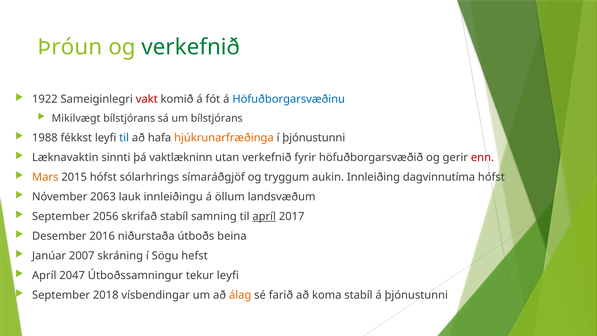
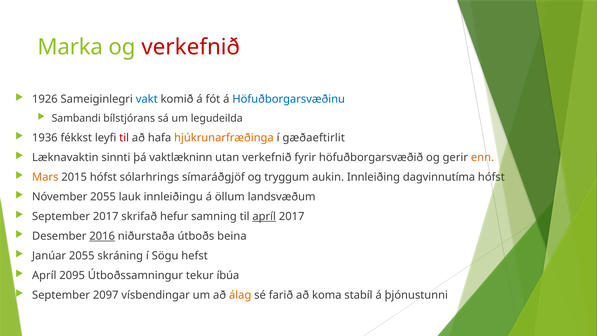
Þróun: Þróun -> Marka
verkefnið at (191, 47) colour: green -> red
1922: 1922 -> 1926
vakt colour: red -> blue
Mikilvægt: Mikilvægt -> Sambandi
um bílstjórans: bílstjórans -> legudeilda
1988: 1988 -> 1936
til at (124, 138) colour: blue -> red
í þjónustunni: þjónustunni -> gæðaeftirlit
enn colour: red -> orange
Nóvember 2063: 2063 -> 2055
September 2056: 2056 -> 2017
skrifað stabíl: stabíl -> hefur
2016 underline: none -> present
Janúar 2007: 2007 -> 2055
2047: 2047 -> 2095
tekur leyfi: leyfi -> íbúa
2018: 2018 -> 2097
